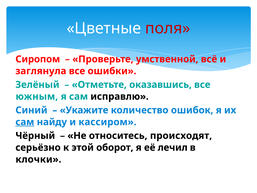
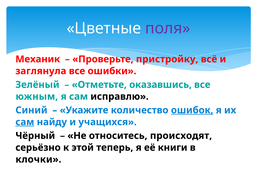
поля colour: red -> purple
Сиропом: Сиропом -> Механик
умственной: умственной -> пристройку
ошибок underline: none -> present
кассиром: кассиром -> учащихся
оборот: оборот -> теперь
лечил: лечил -> книги
